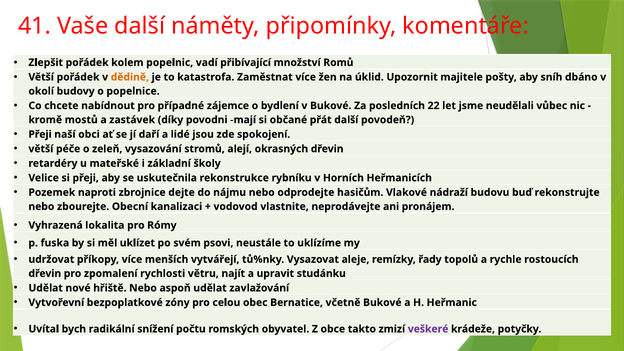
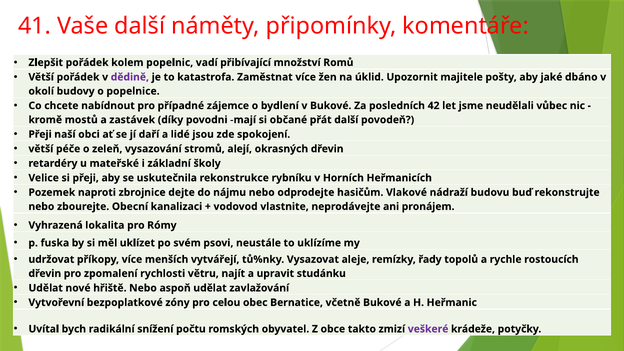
dědině colour: orange -> purple
sníh: sníh -> jaké
22: 22 -> 42
